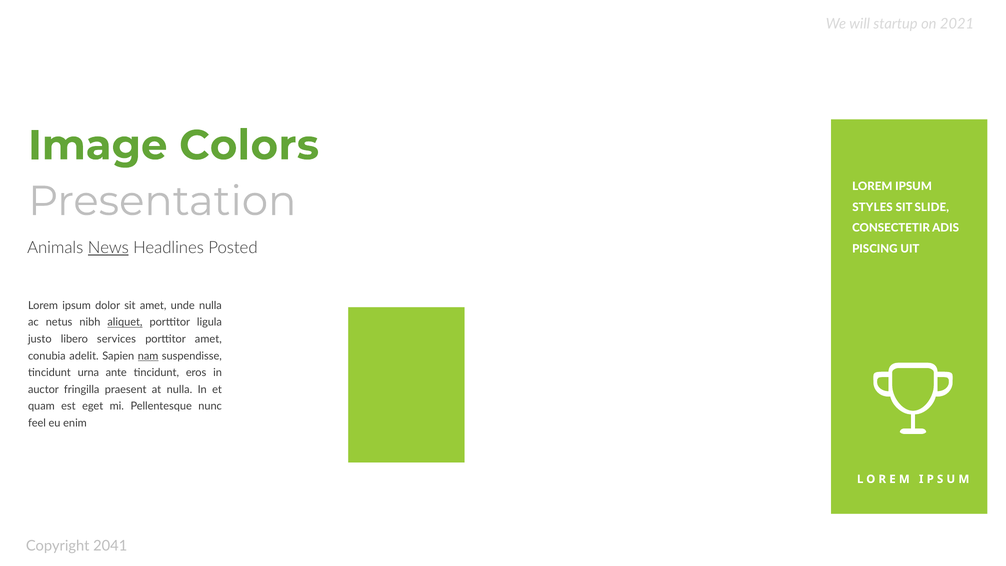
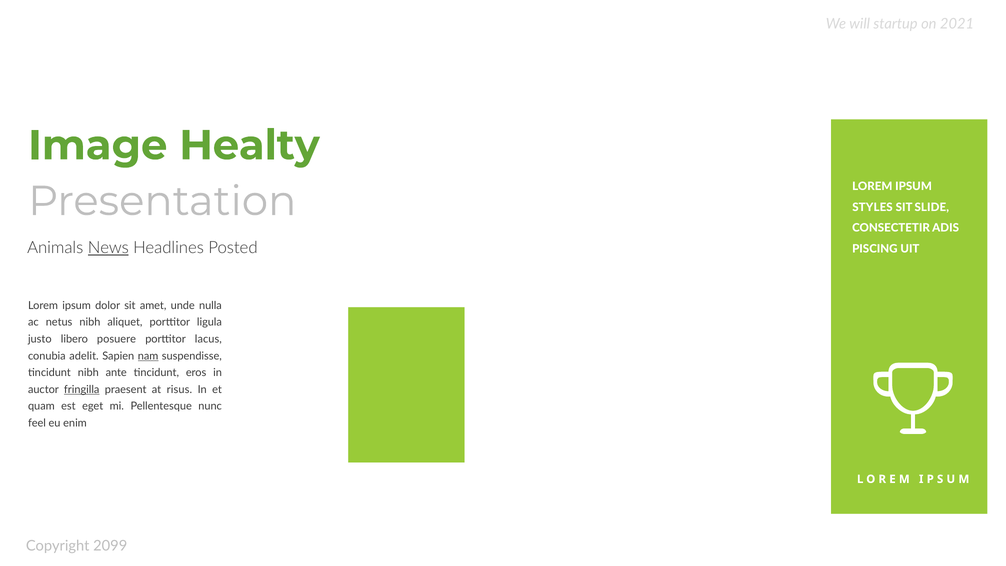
Colors: Colors -> Healty
aliquet underline: present -> none
services: services -> posuere
porttitor amet: amet -> lacus
tincidunt urna: urna -> nibh
fringilla underline: none -> present
at nulla: nulla -> risus
2041: 2041 -> 2099
